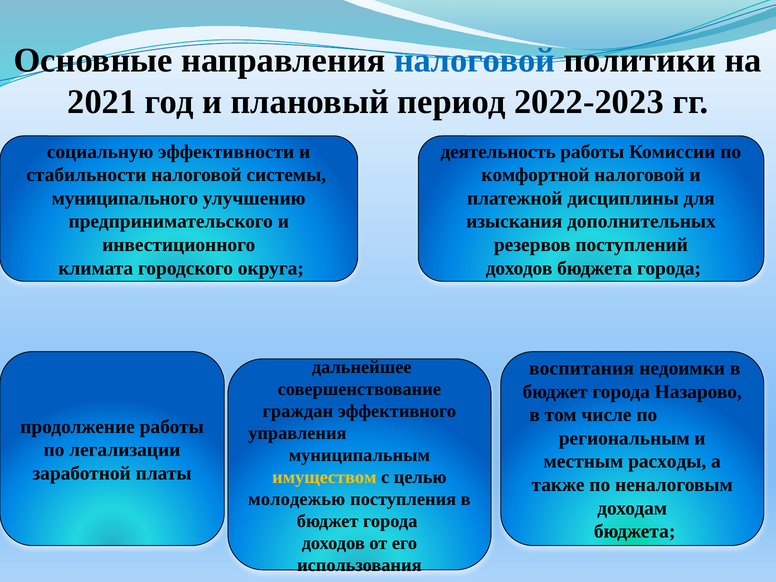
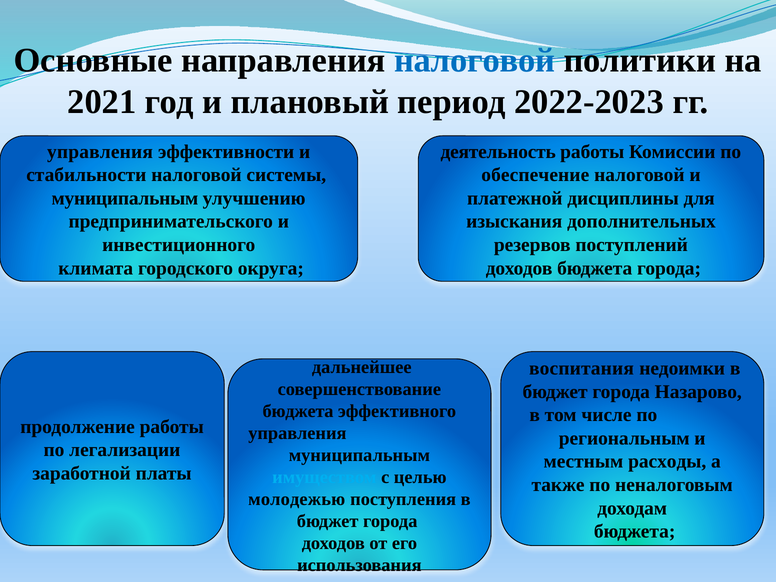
социальную at (100, 152): социальную -> управления
комфортной: комфортной -> обеспечение
муниципального at (125, 198): муниципального -> муниципальным
граждан at (298, 411): граждан -> бюджета
имуществом colour: yellow -> light blue
